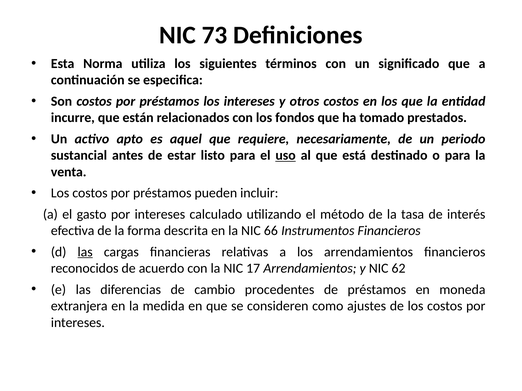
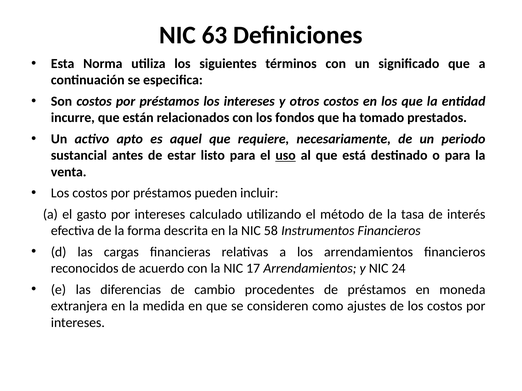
73: 73 -> 63
66: 66 -> 58
las at (85, 252) underline: present -> none
62: 62 -> 24
